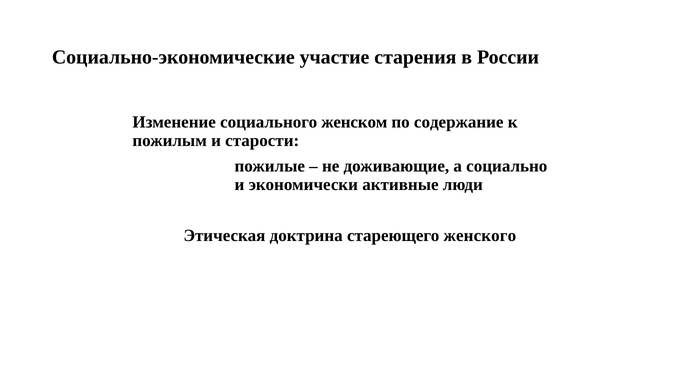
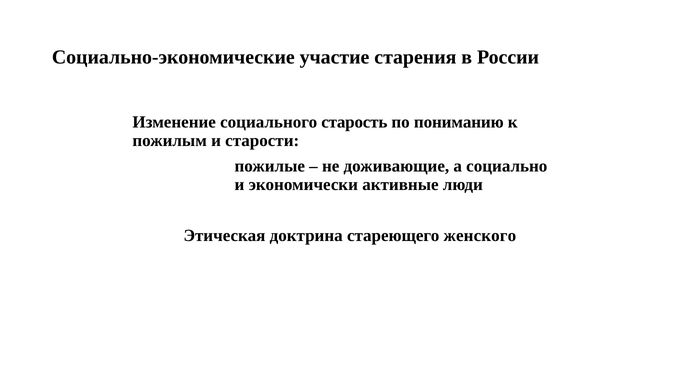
женском: женском -> старость
содержание: содержание -> пониманию
